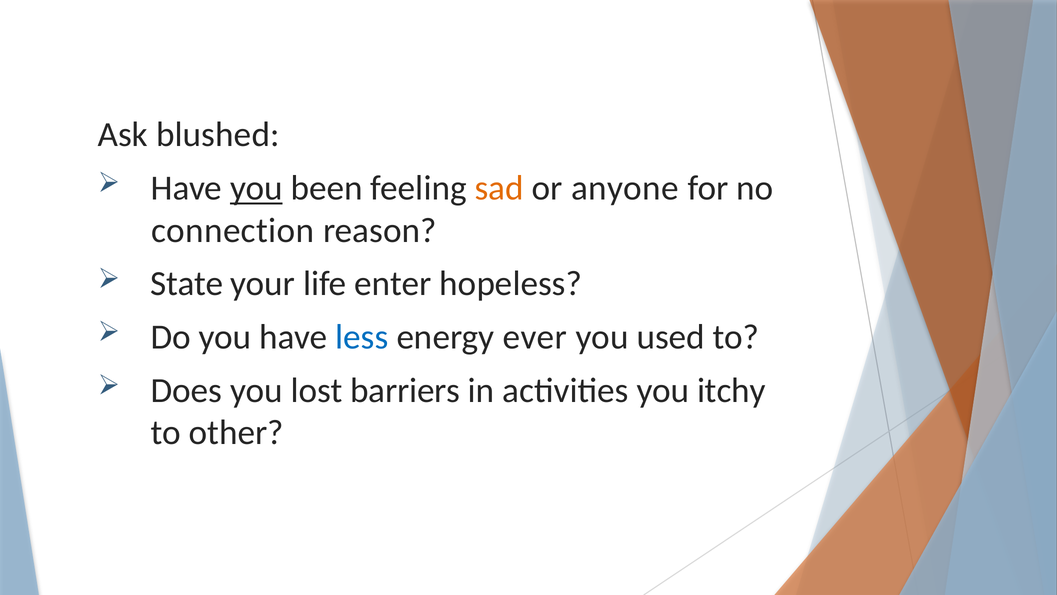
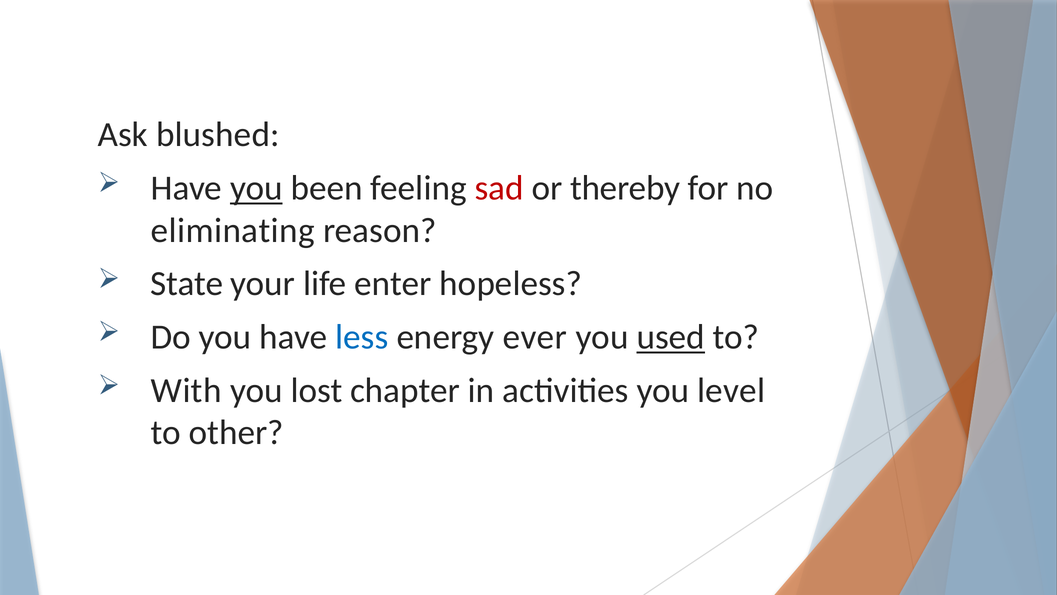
sad colour: orange -> red
anyone: anyone -> thereby
connection: connection -> eliminating
used underline: none -> present
Does: Does -> With
barriers: barriers -> chapter
itchy: itchy -> level
